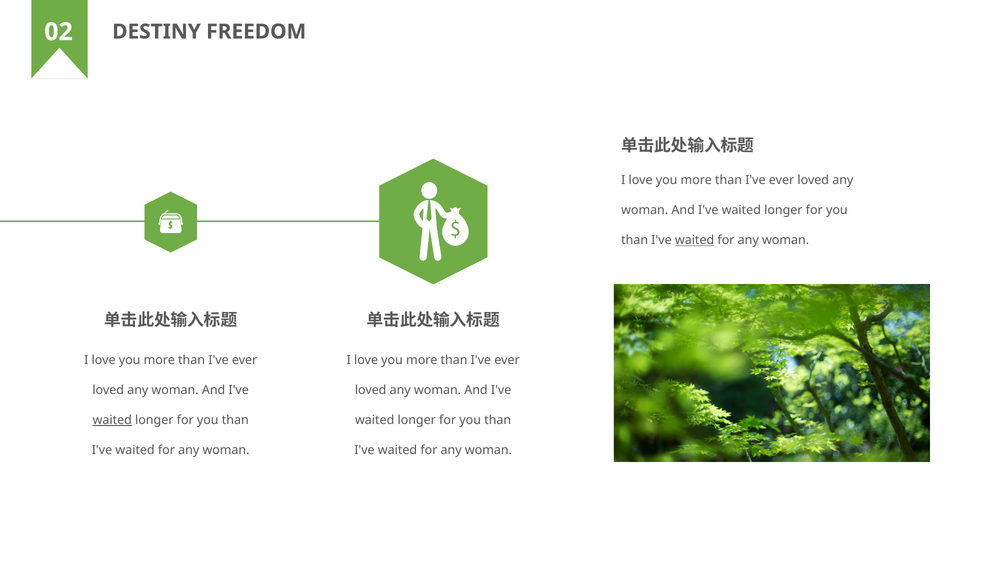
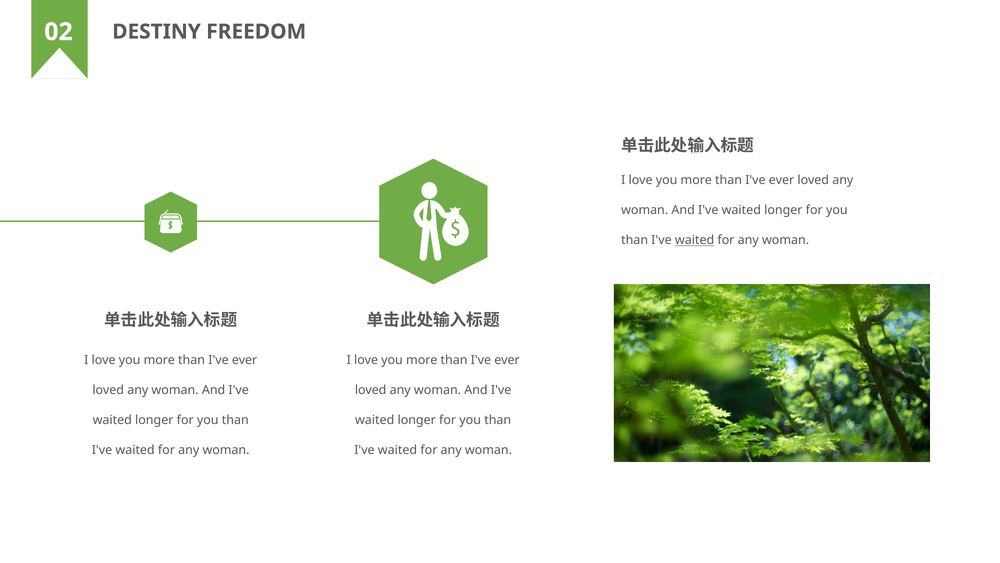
waited at (112, 420) underline: present -> none
